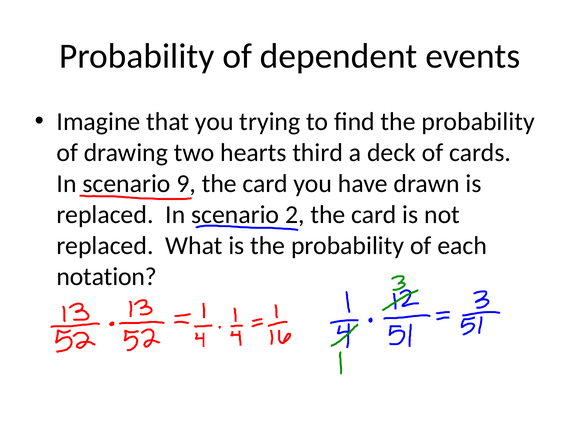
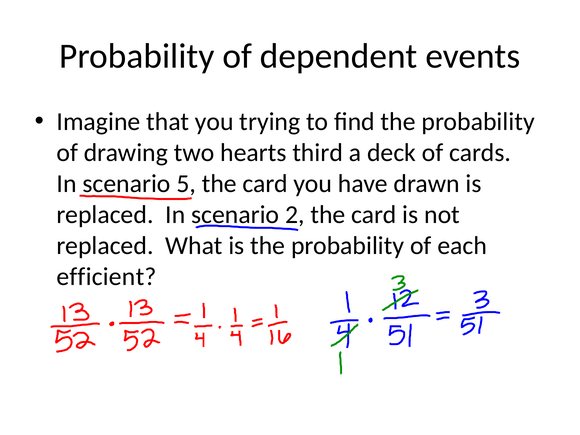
9: 9 -> 5
notation: notation -> efficient
